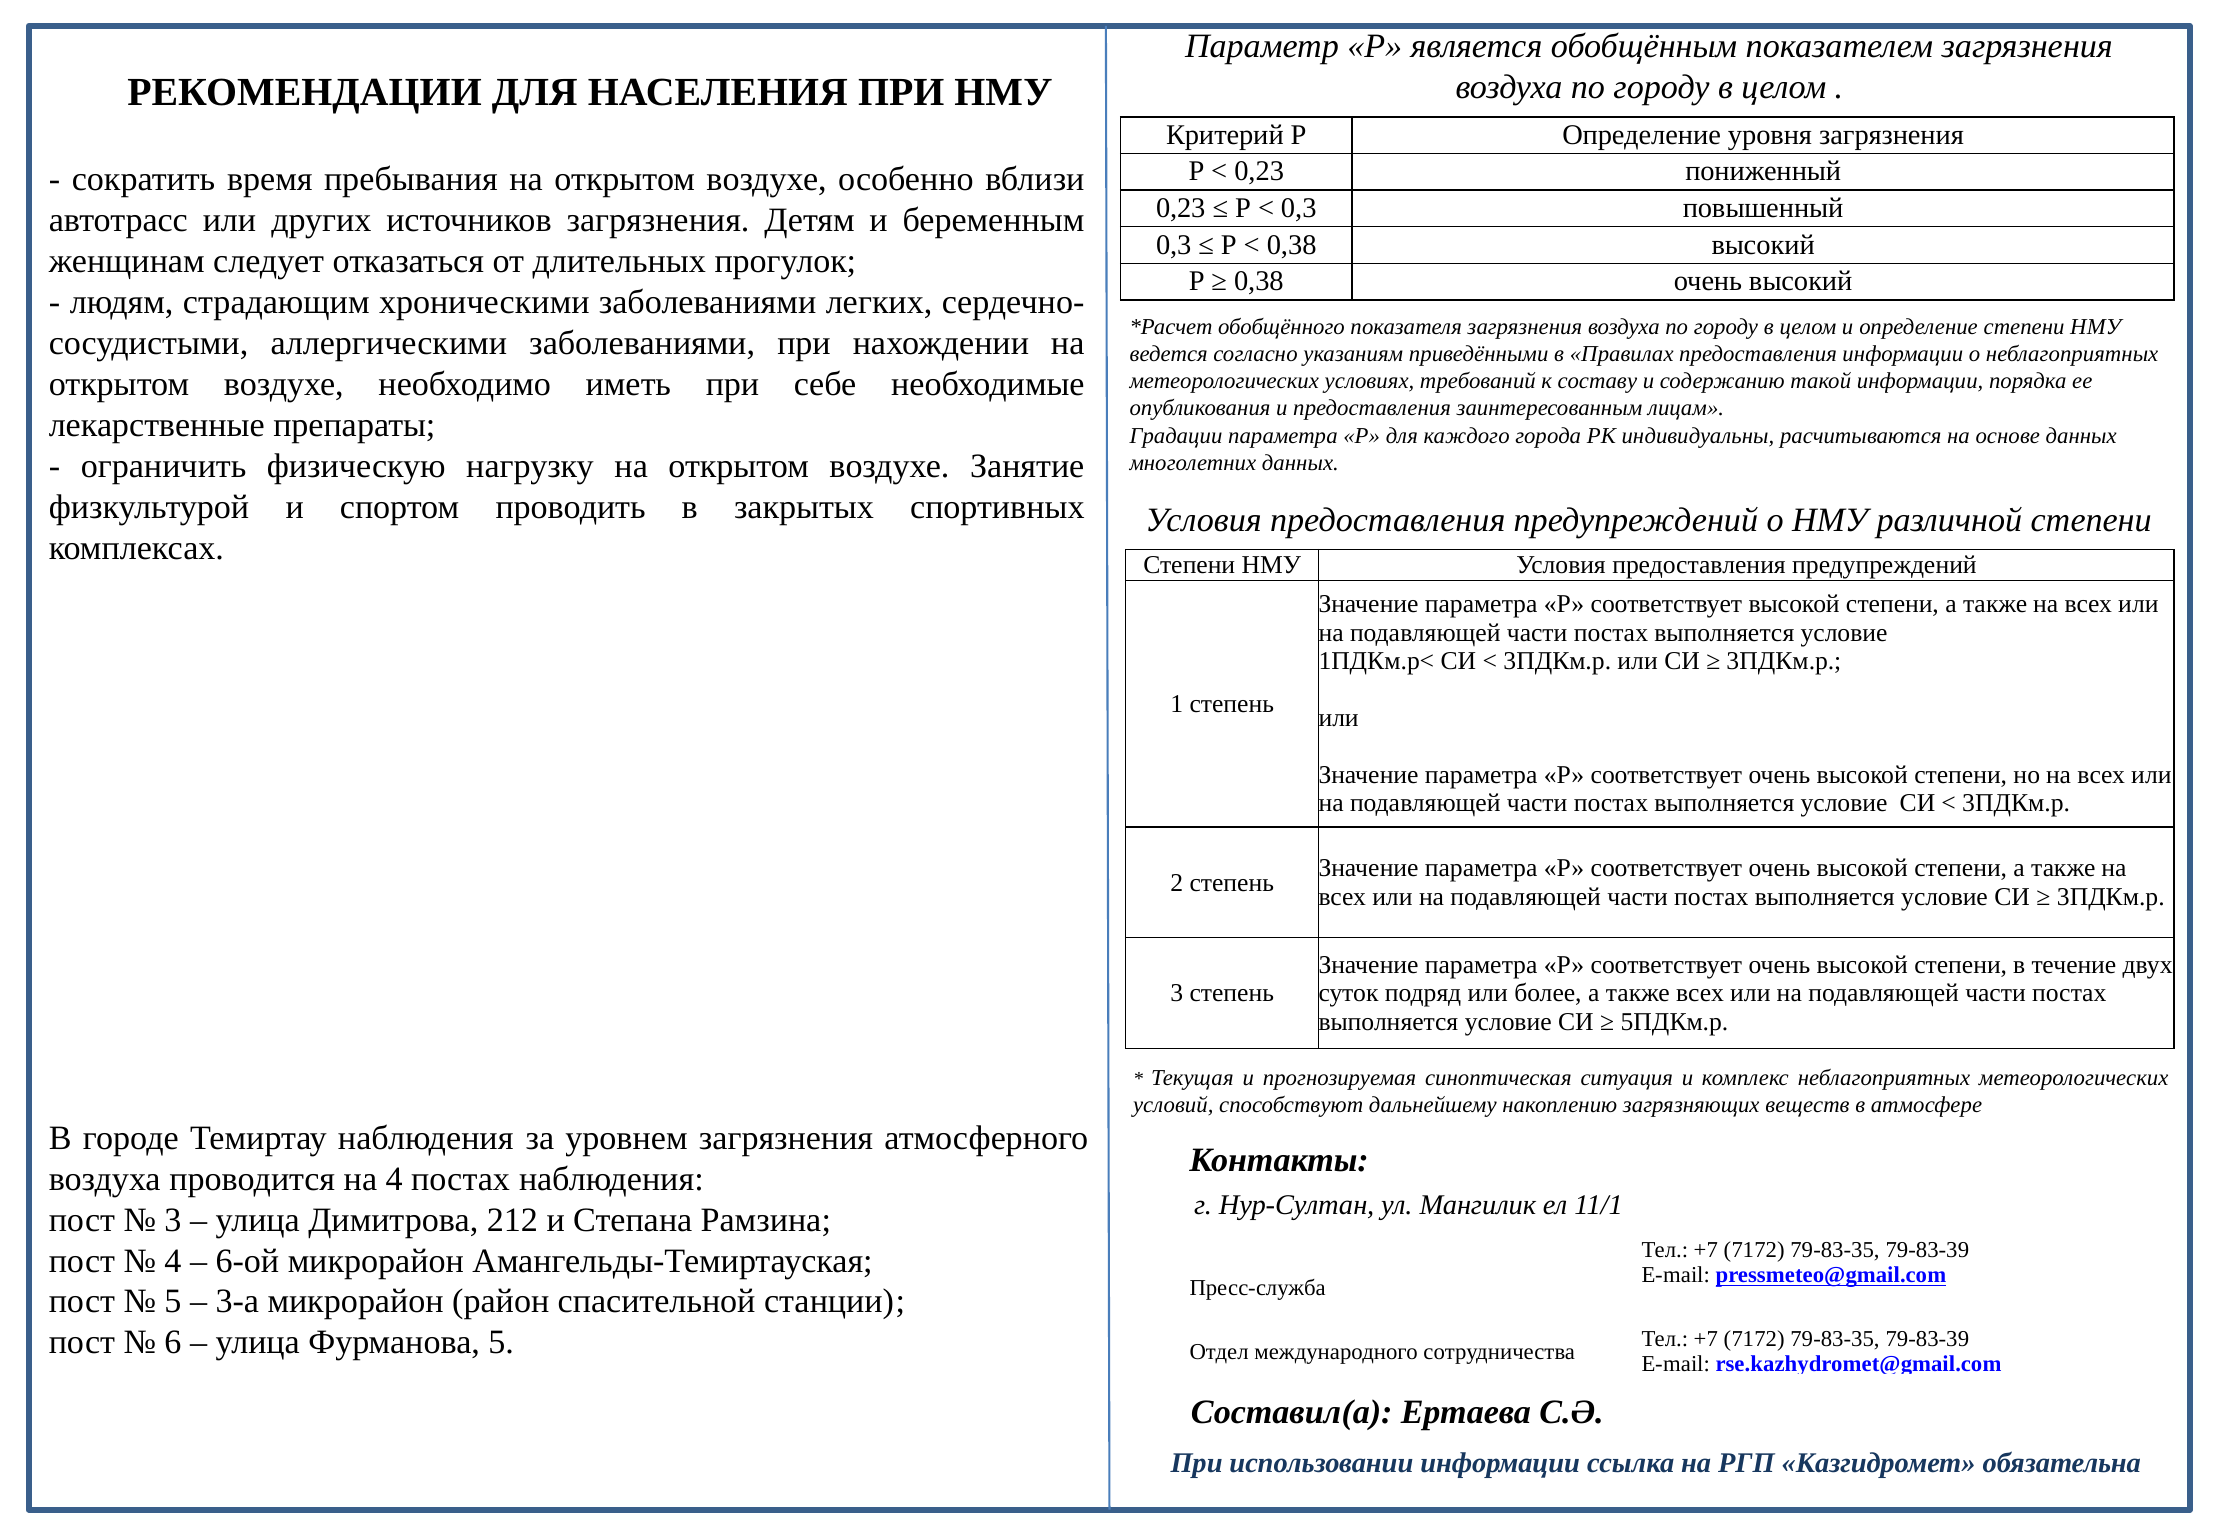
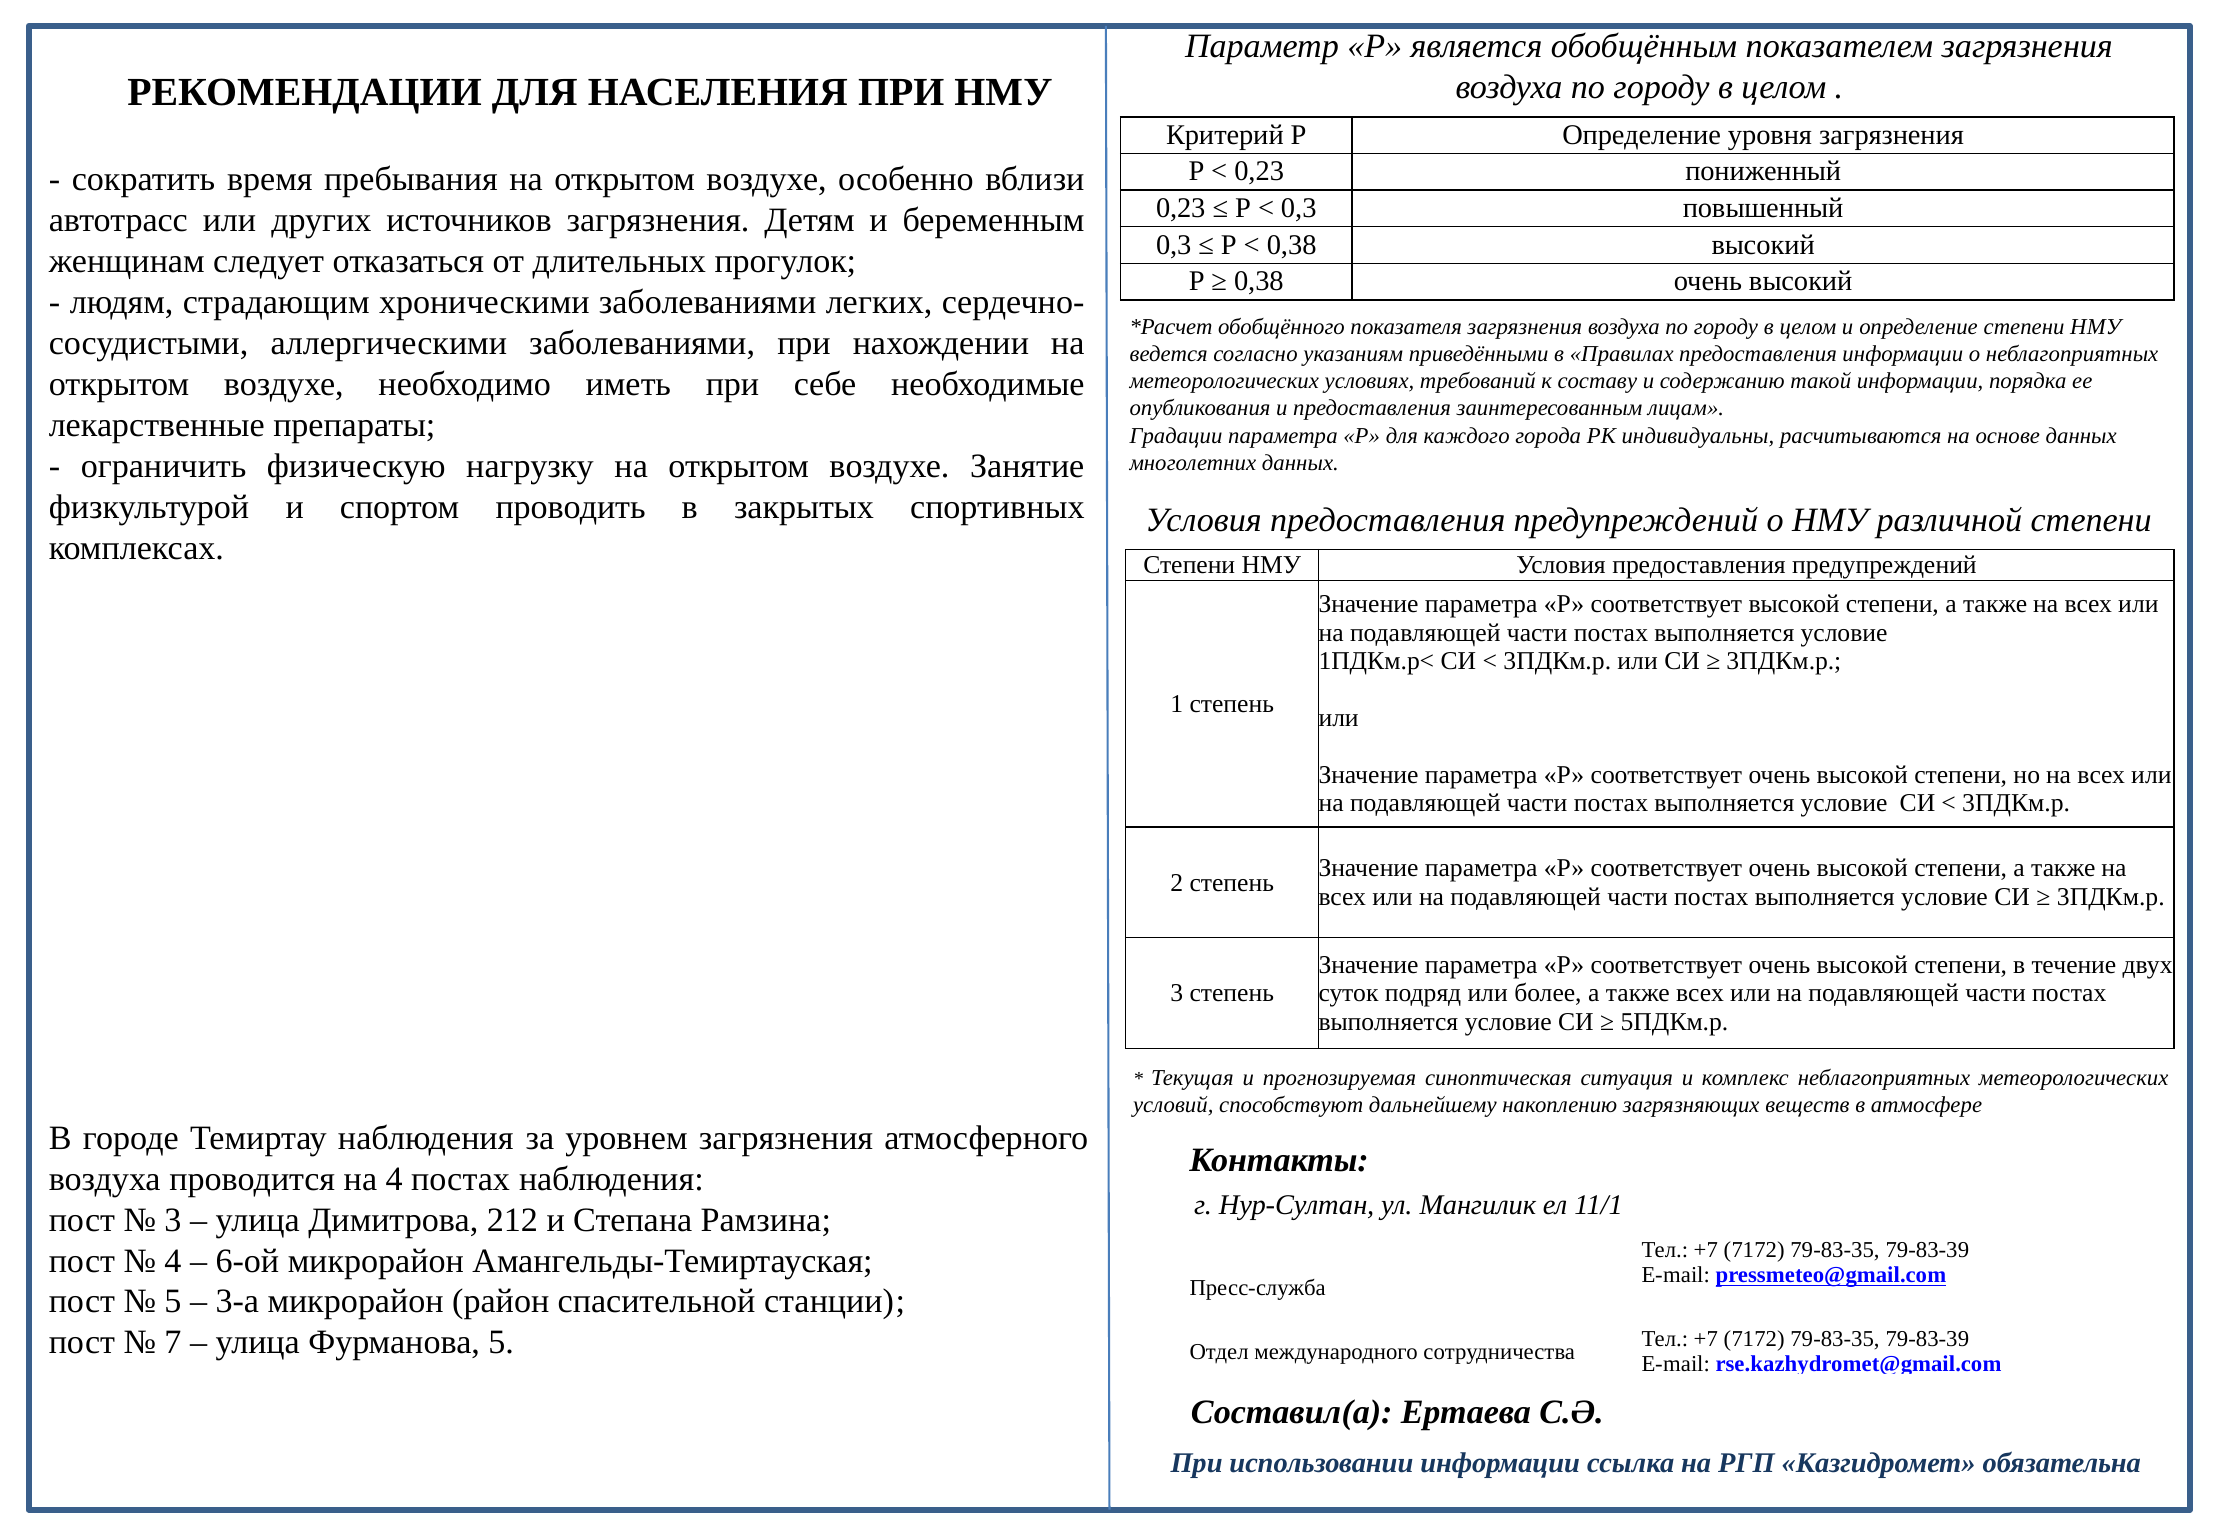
6: 6 -> 7
